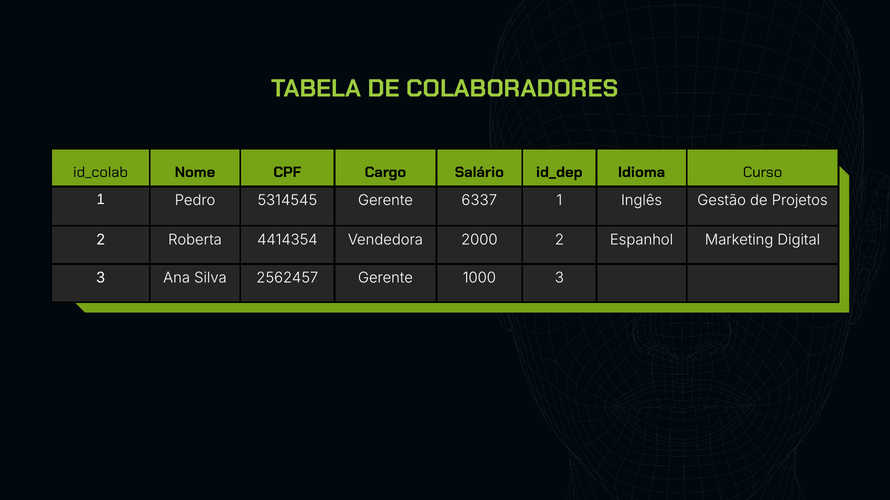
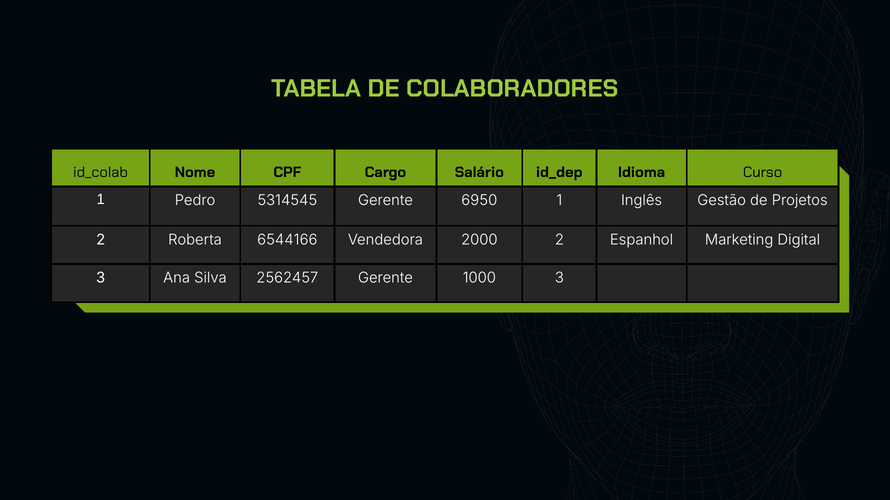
6337: 6337 -> 6950
4414354: 4414354 -> 6544166
